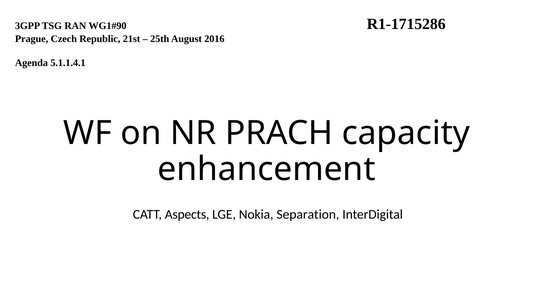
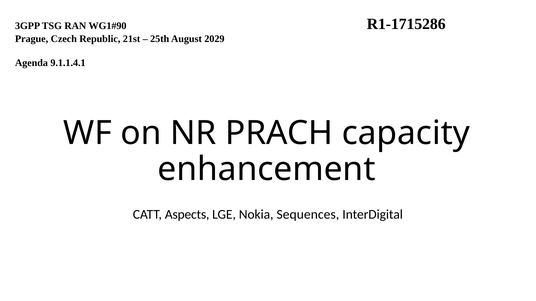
2016: 2016 -> 2029
5.1.1.4.1: 5.1.1.4.1 -> 9.1.1.4.1
Separation: Separation -> Sequences
